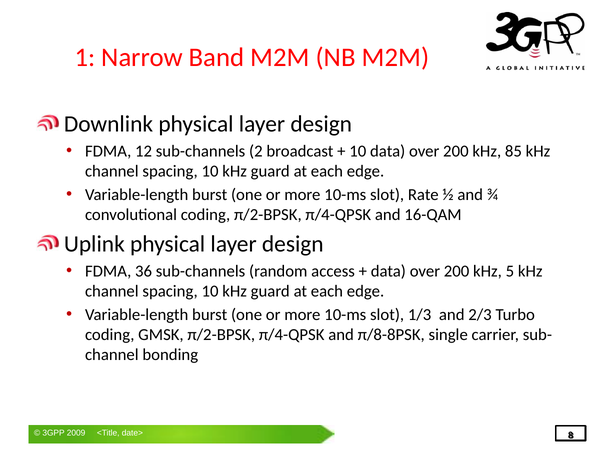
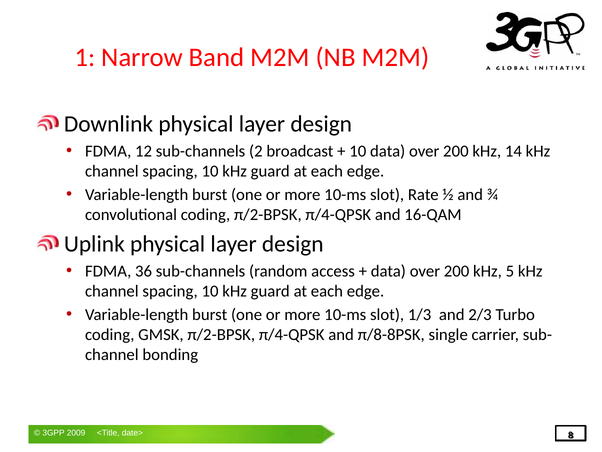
85: 85 -> 14
